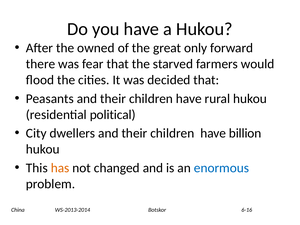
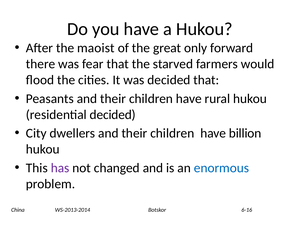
owned: owned -> maoist
residential political: political -> decided
has colour: orange -> purple
